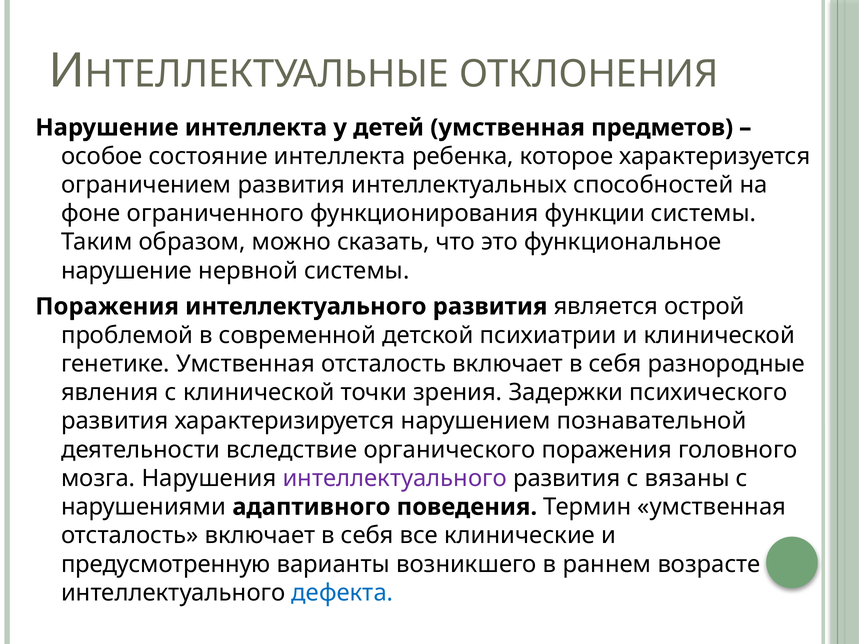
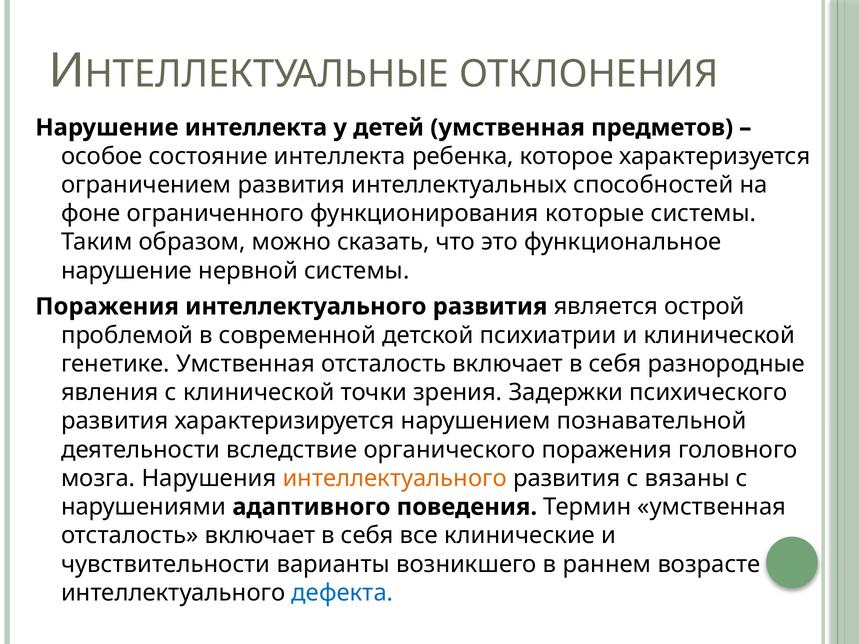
функции: функции -> которые
интеллектуального at (395, 479) colour: purple -> orange
предусмотренную: предусмотренную -> чувствительности
